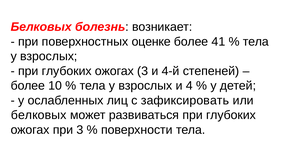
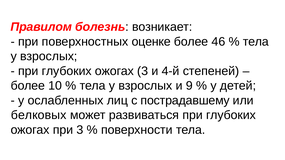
Белковых at (41, 27): Белковых -> Правилом
41: 41 -> 46
4: 4 -> 9
зафиксировать: зафиксировать -> пострадавшему
